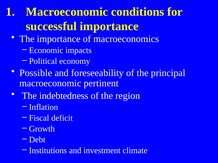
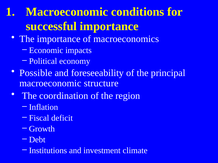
pertinent: pertinent -> structure
indebtedness: indebtedness -> coordination
